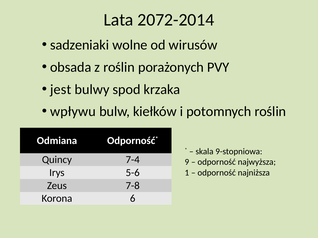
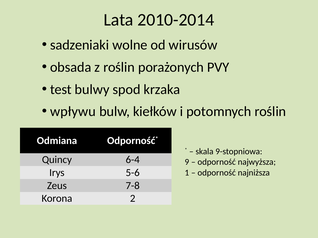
2072-2014: 2072-2014 -> 2010-2014
jest: jest -> test
7-4: 7-4 -> 6-4
6: 6 -> 2
